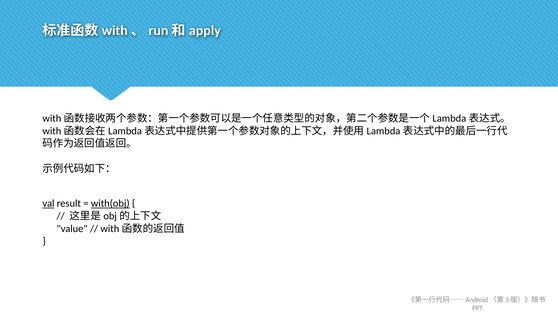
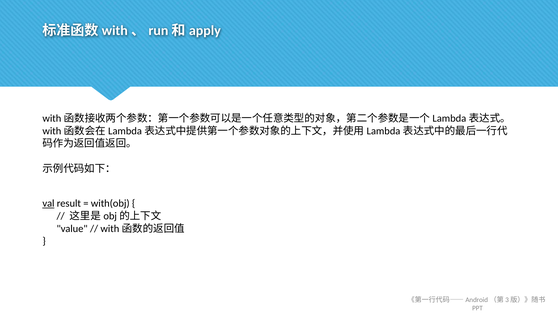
with(obj underline: present -> none
